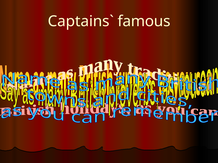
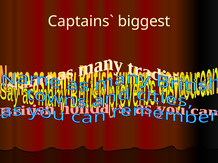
famous: famous -> biggest
